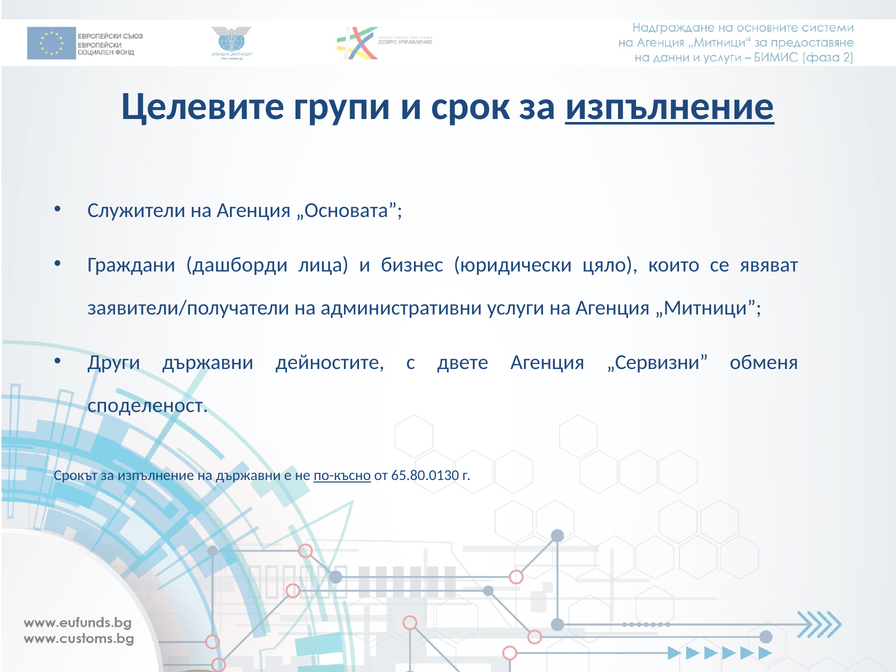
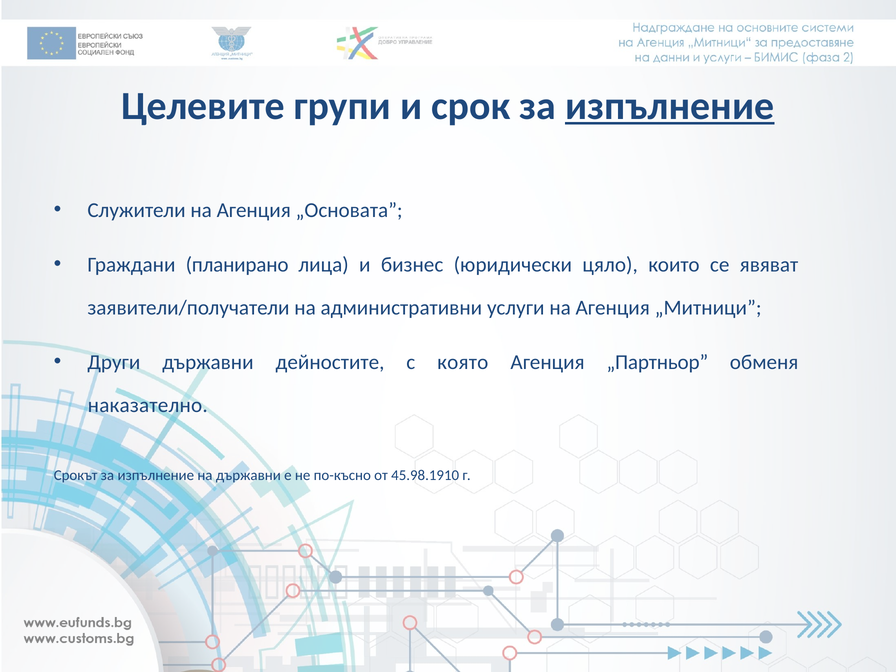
дашборди: дашборди -> планирано
двете: двете -> която
„Сервизни: „Сервизни -> „Партньор
споделеност: споделеност -> наказателно
по-късно underline: present -> none
65.80.0130: 65.80.0130 -> 45.98.1910
